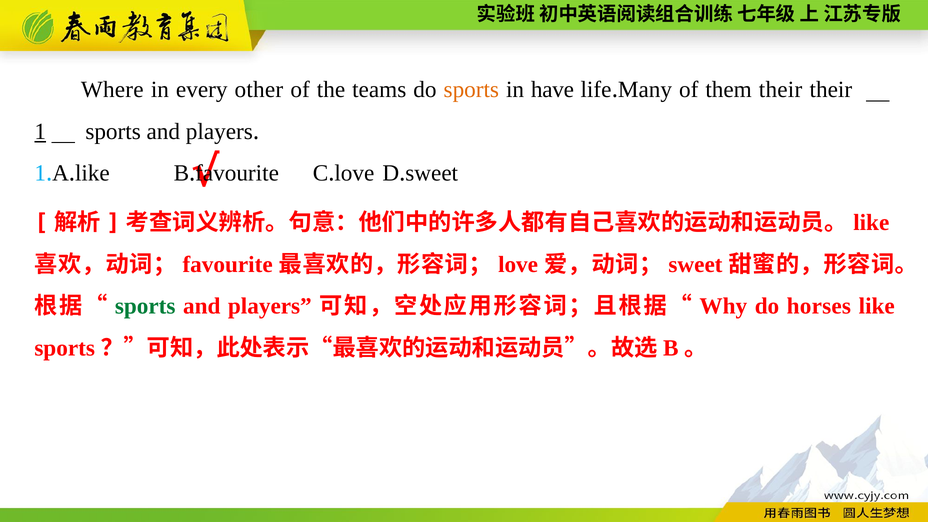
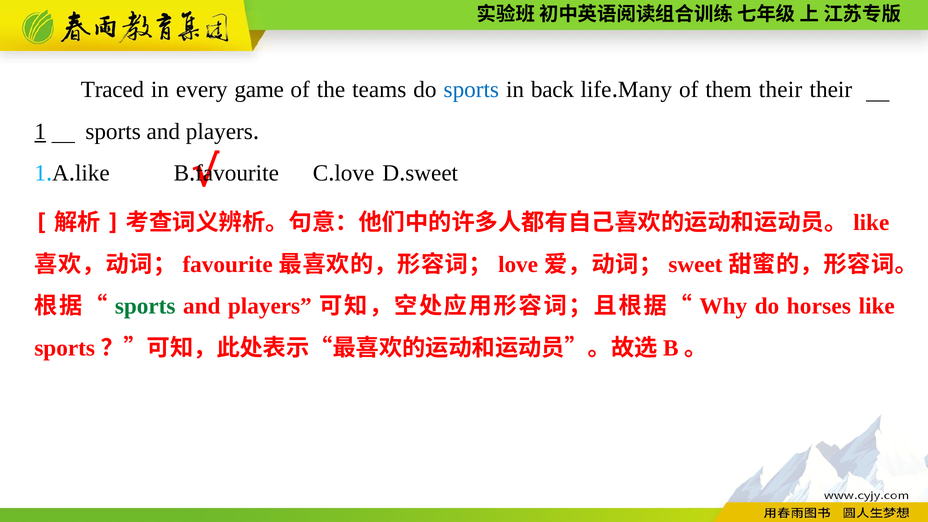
Where: Where -> Traced
other: other -> game
sports at (471, 90) colour: orange -> blue
have: have -> back
